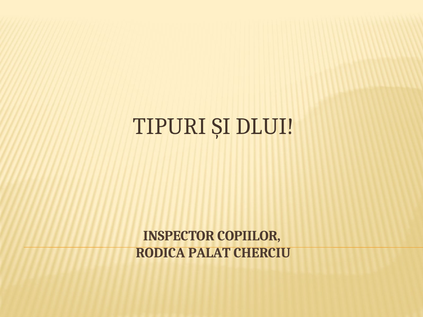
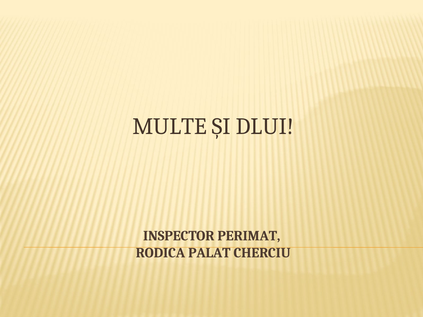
TIPURI: TIPURI -> MULTE
COPIILOR: COPIILOR -> PERIMAT
